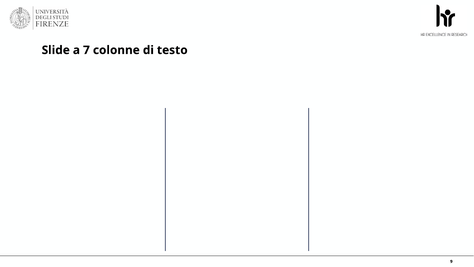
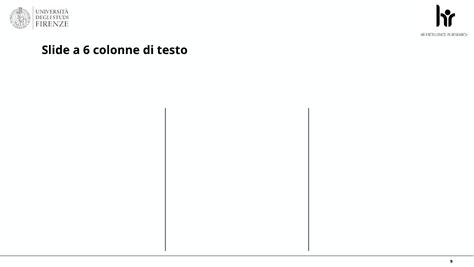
7: 7 -> 6
